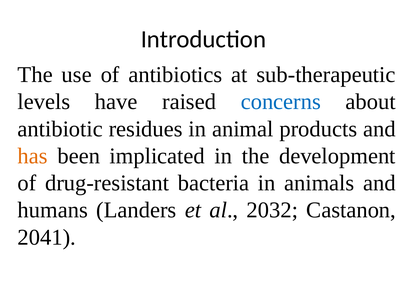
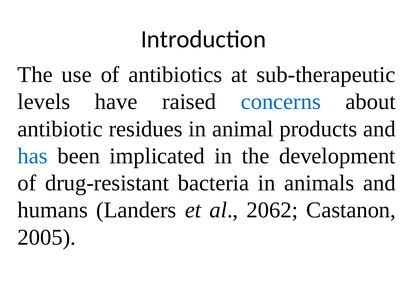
has colour: orange -> blue
2032: 2032 -> 2062
2041: 2041 -> 2005
